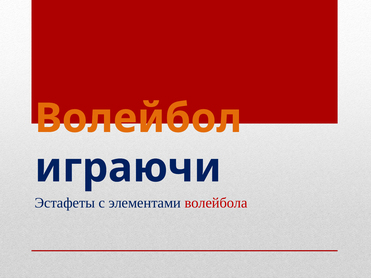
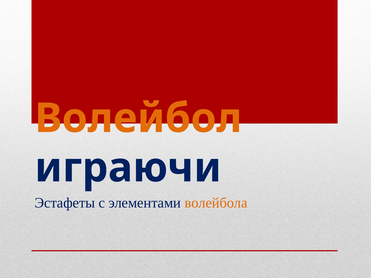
волейбола colour: red -> orange
